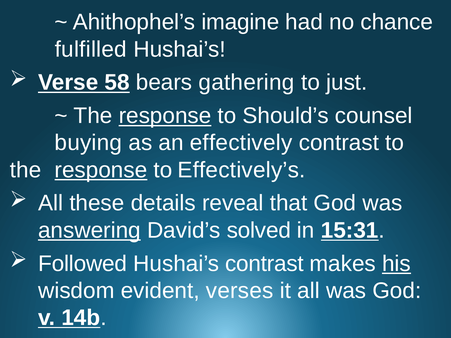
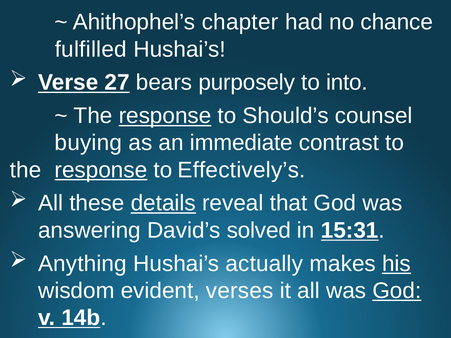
imagine: imagine -> chapter
58: 58 -> 27
gathering: gathering -> purposely
just: just -> into
effectively: effectively -> immediate
details underline: none -> present
answering underline: present -> none
Followed: Followed -> Anything
Hushai’s contrast: contrast -> actually
God at (397, 291) underline: none -> present
